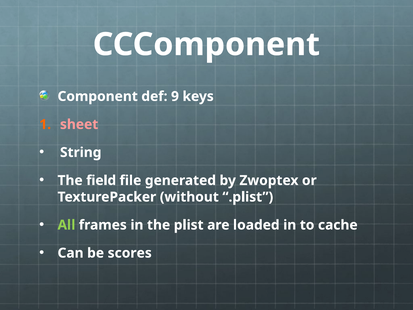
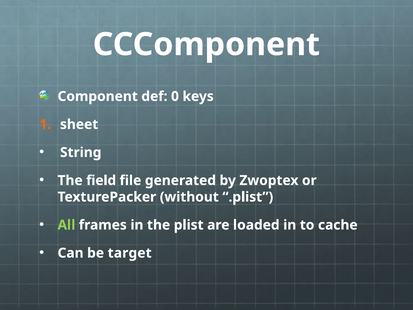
9: 9 -> 0
sheet colour: pink -> white
scores: scores -> target
